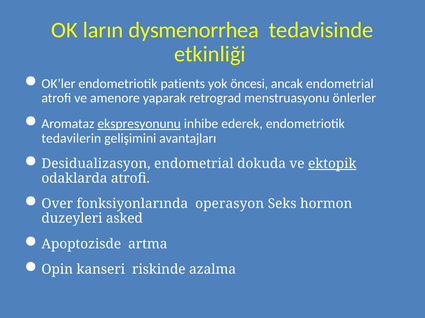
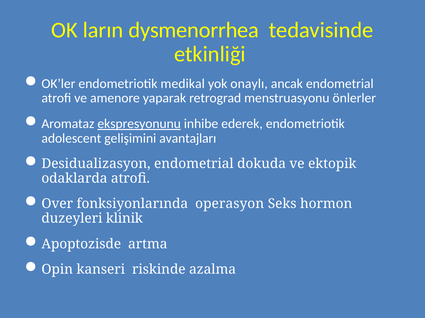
patients: patients -> medikal
öncesi: öncesi -> onaylı
tedavilerin: tedavilerin -> adolescent
ektopik underline: present -> none
asked: asked -> klinik
